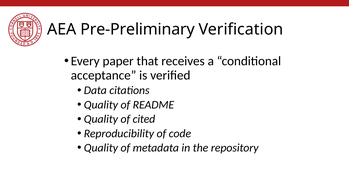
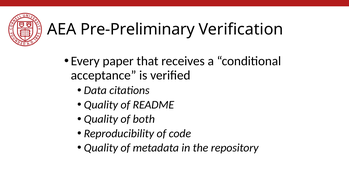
cited: cited -> both
